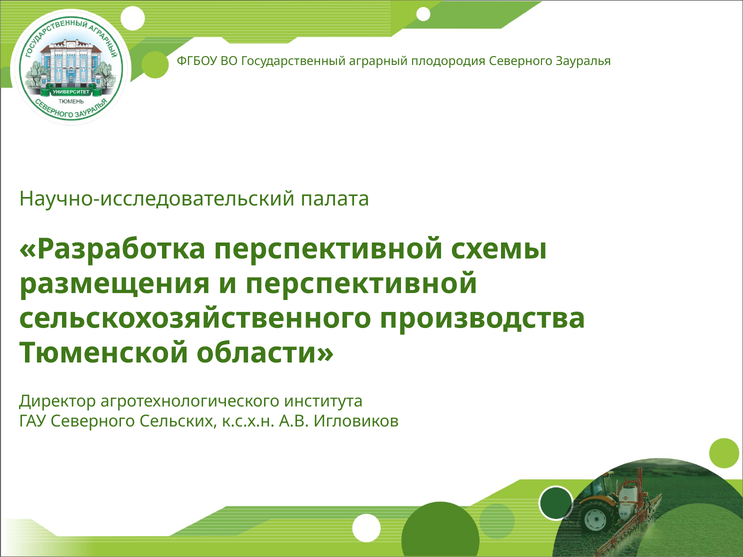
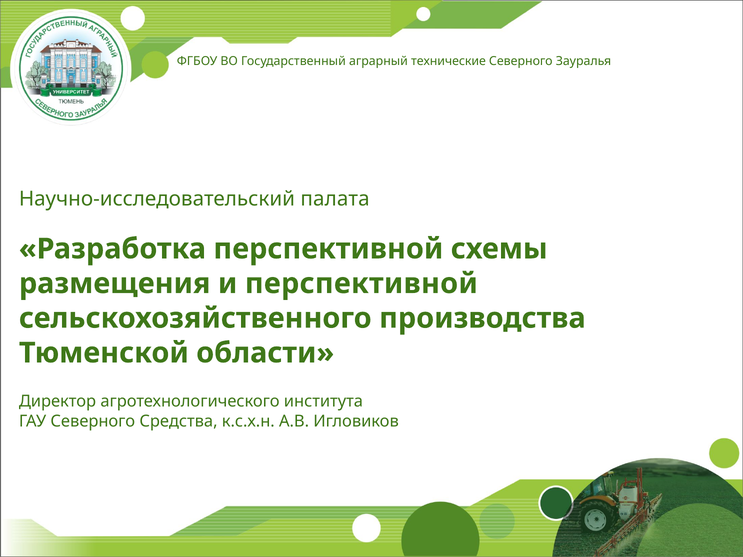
плодородия: плодородия -> технические
Сельских: Сельских -> Средства
